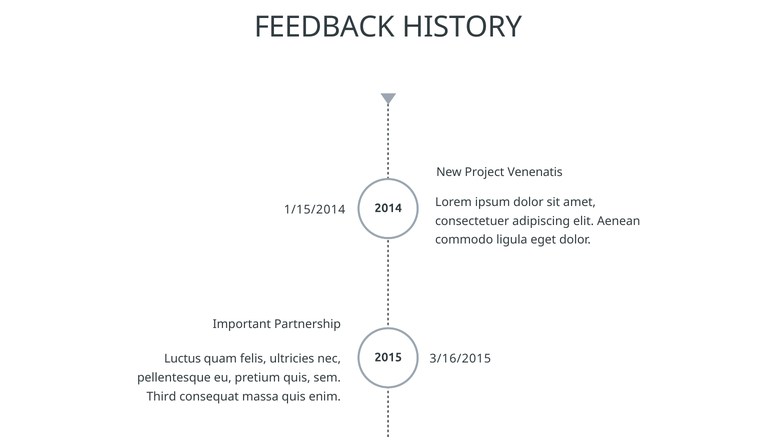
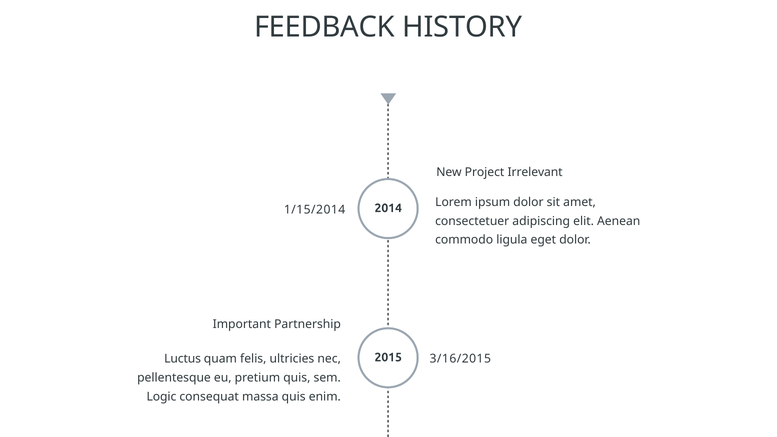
Venenatis: Venenatis -> Irrelevant
Third: Third -> Logic
